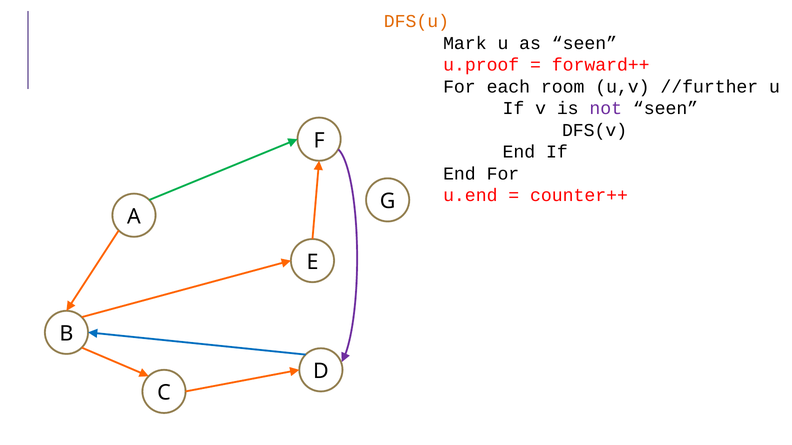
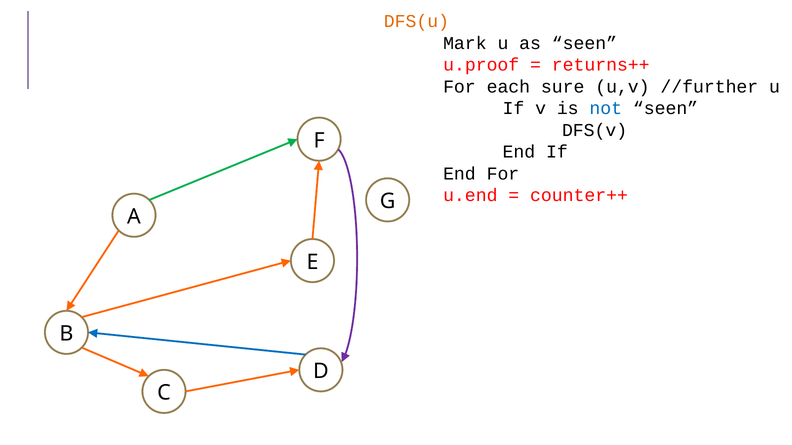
forward++: forward++ -> returns++
room: room -> sure
not colour: purple -> blue
